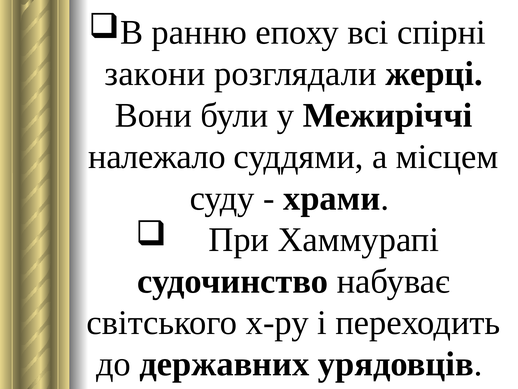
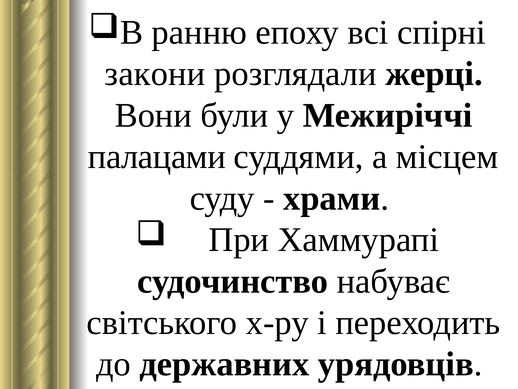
належало: належало -> палацами
